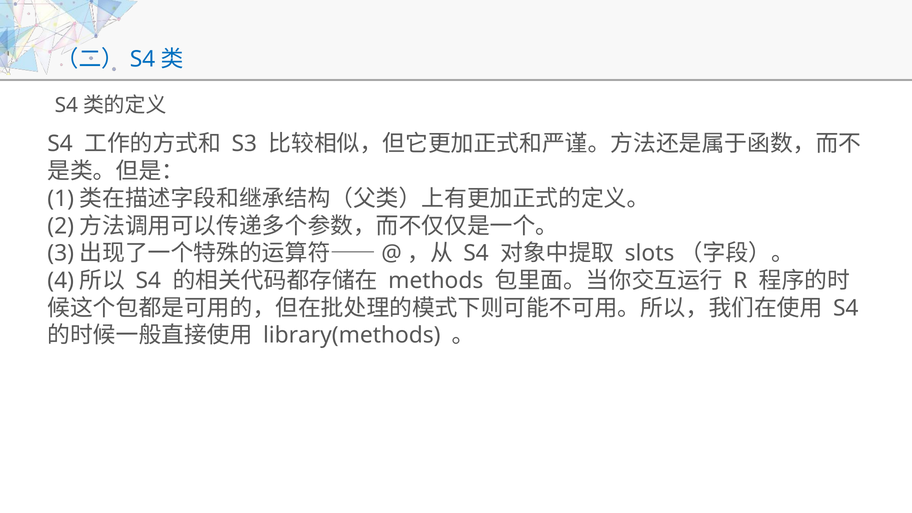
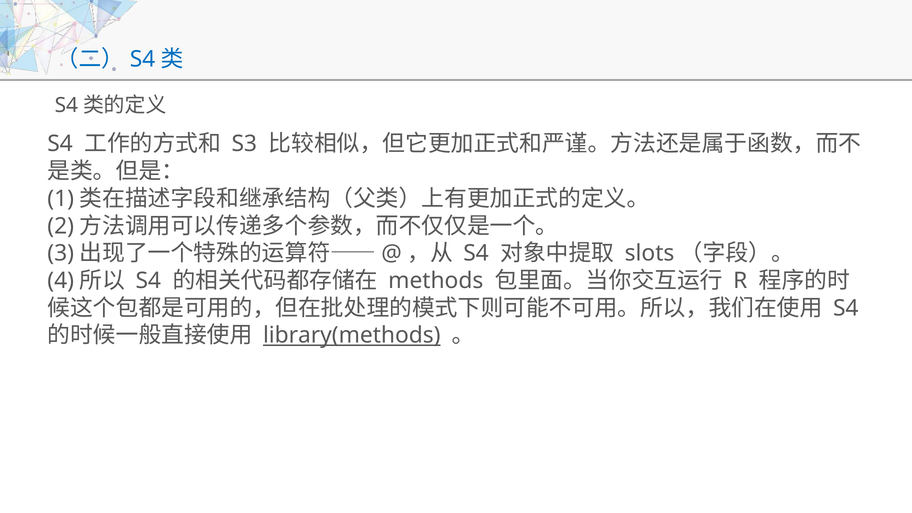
library(methods underline: none -> present
